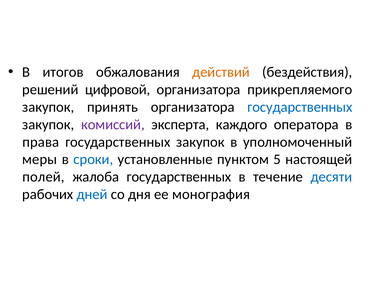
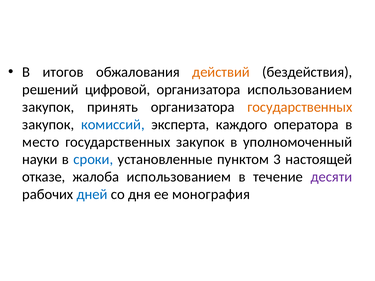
организатора прикрепляемого: прикрепляемого -> использованием
государственных at (300, 107) colour: blue -> orange
комиссий colour: purple -> blue
права: права -> место
меры: меры -> науки
5: 5 -> 3
полей: полей -> отказе
жалоба государственных: государственных -> использованием
десяти colour: blue -> purple
